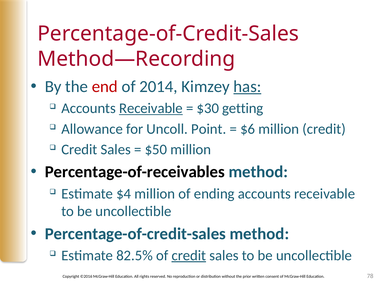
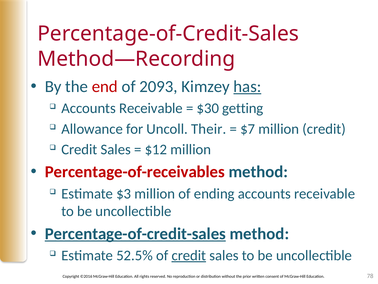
2014: 2014 -> 2093
Receivable at (151, 108) underline: present -> none
Point: Point -> Their
$6: $6 -> $7
$50: $50 -> $12
Percentage-of-receivables colour: black -> red
$4: $4 -> $3
Percentage-of-credit-sales at (135, 233) underline: none -> present
82.5%: 82.5% -> 52.5%
